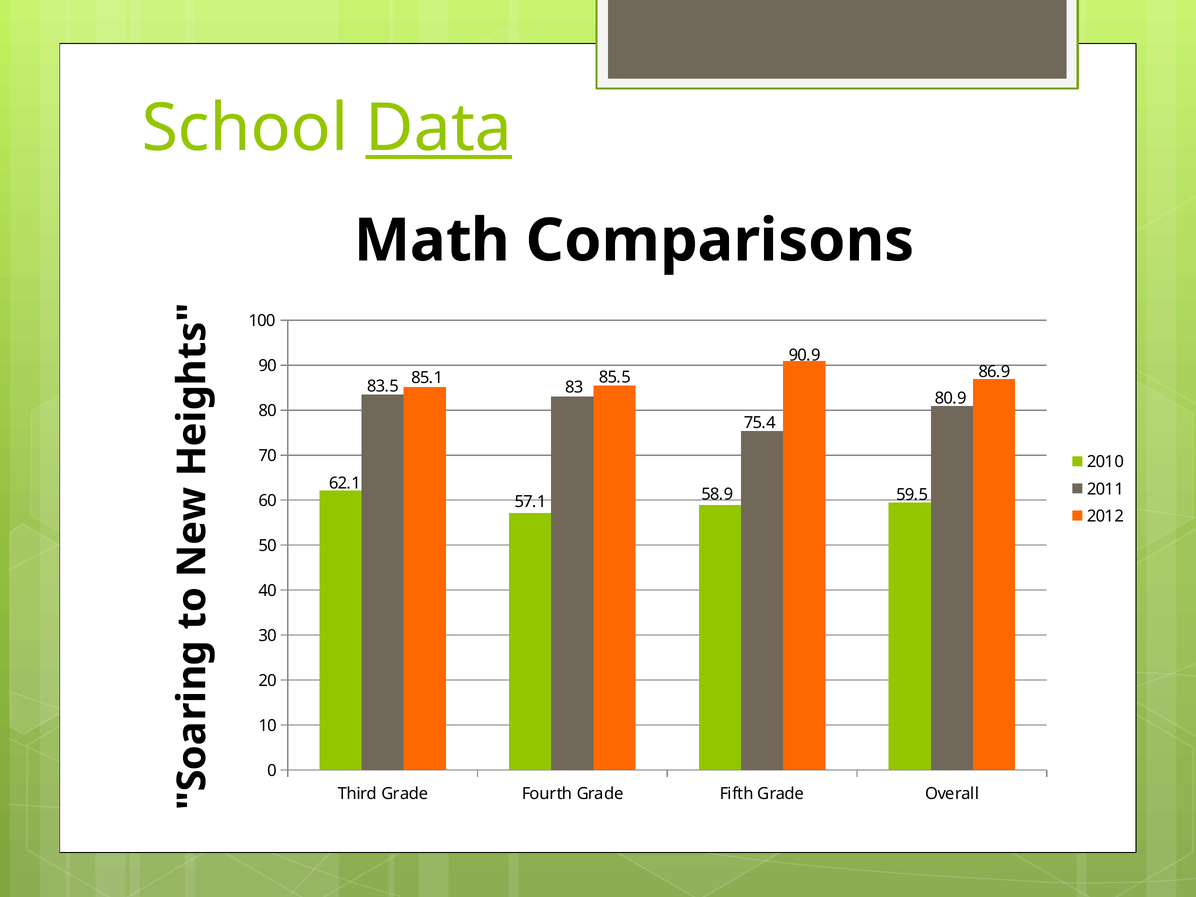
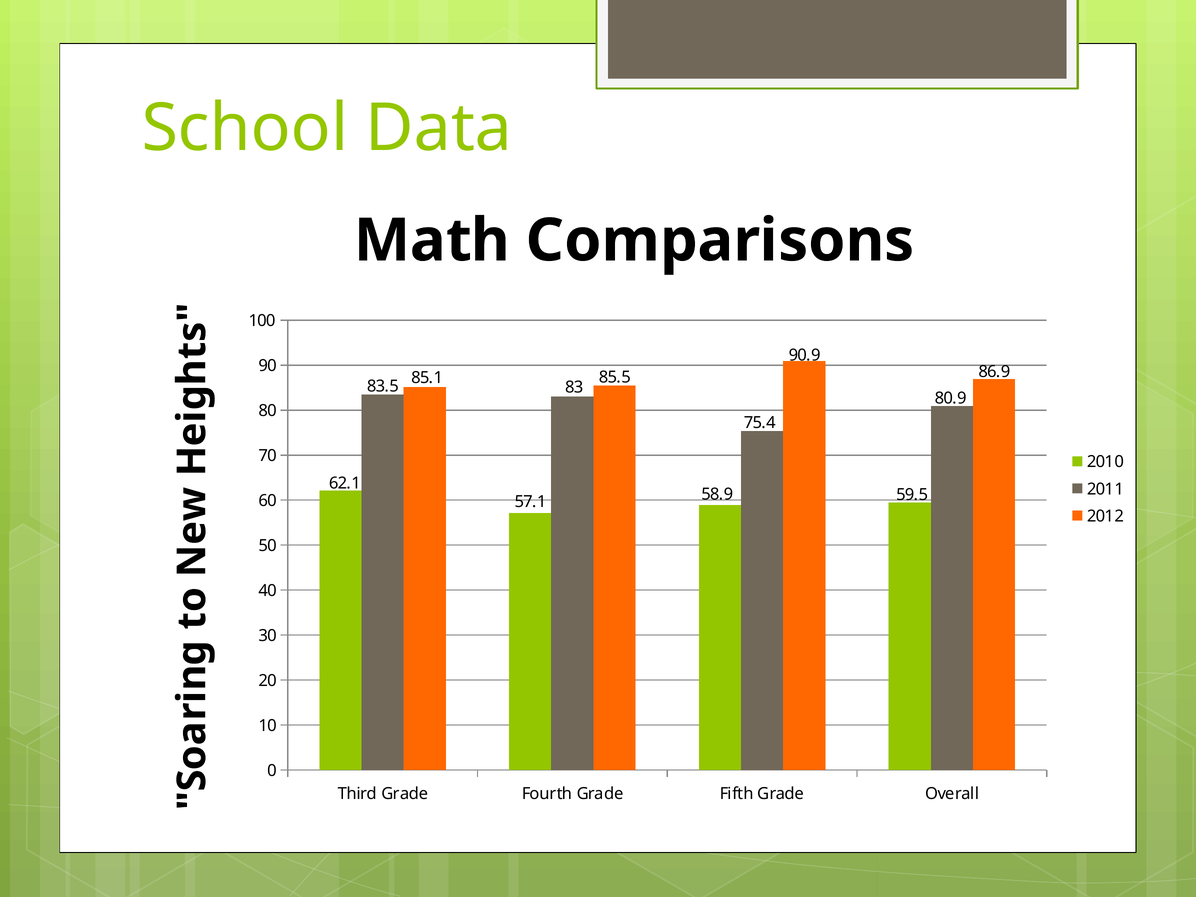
Data underline: present -> none
